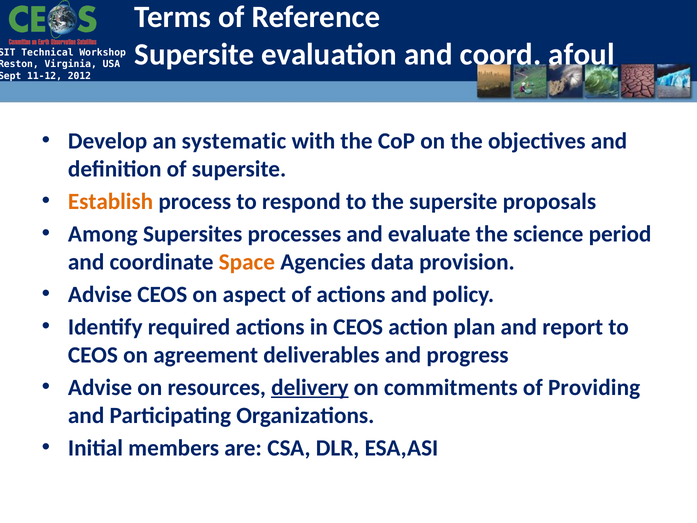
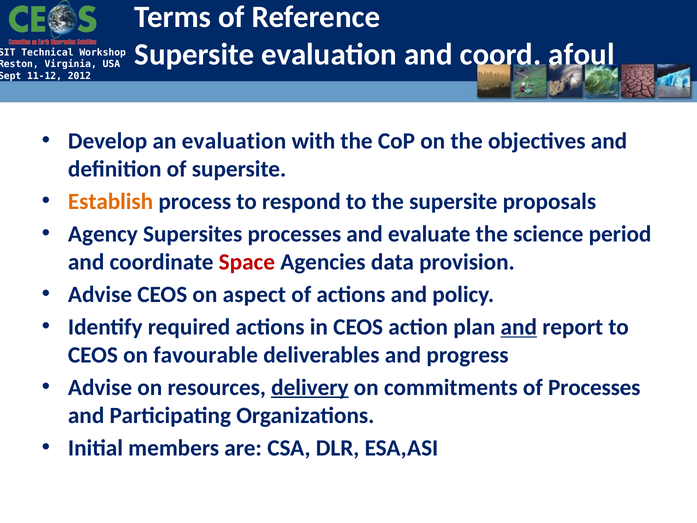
an systematic: systematic -> evaluation
Among: Among -> Agency
Space colour: orange -> red
and at (519, 327) underline: none -> present
agreement: agreement -> favourable
of Providing: Providing -> Processes
